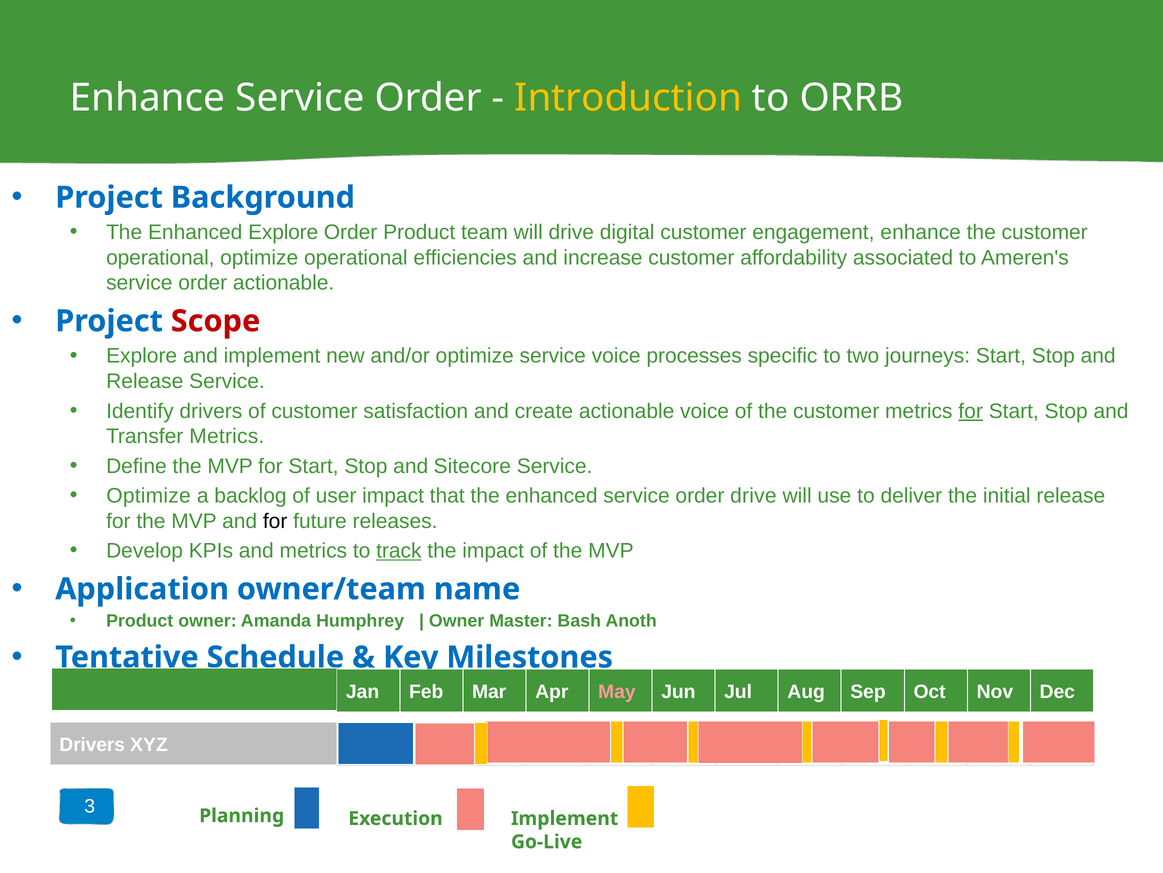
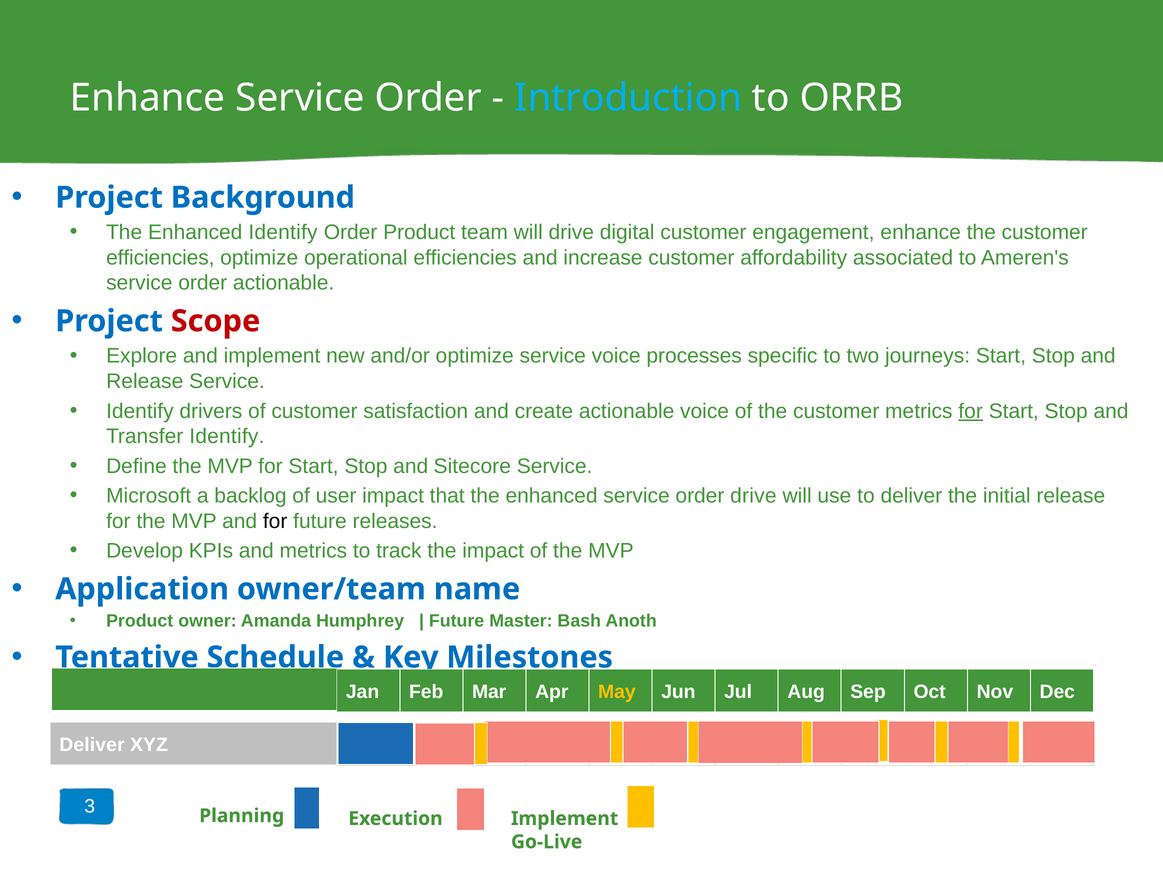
Introduction colour: yellow -> light blue
Enhanced Explore: Explore -> Identify
operational at (160, 257): operational -> efficiencies
Transfer Metrics: Metrics -> Identify
Optimize at (149, 495): Optimize -> Microsoft
track underline: present -> none
Owner at (457, 620): Owner -> Future
May colour: pink -> yellow
Drivers at (92, 744): Drivers -> Deliver
